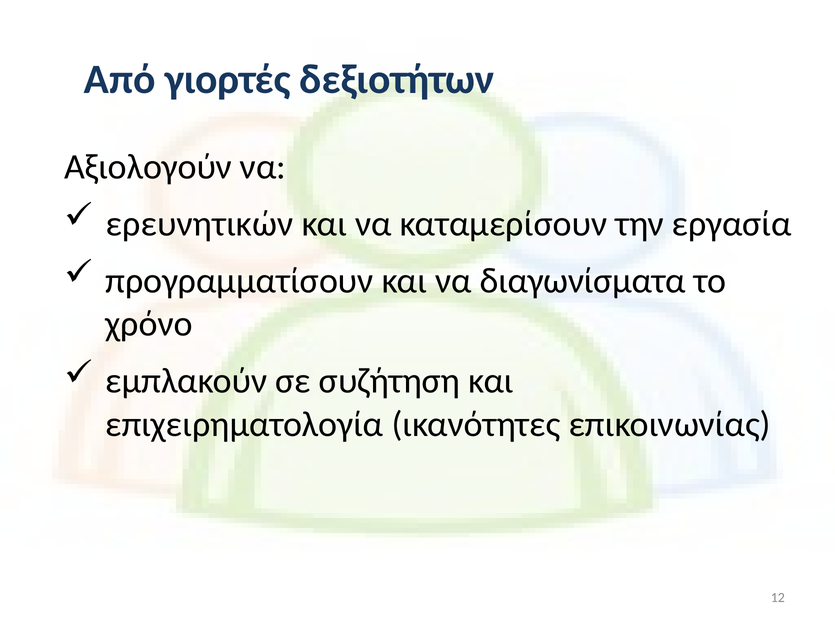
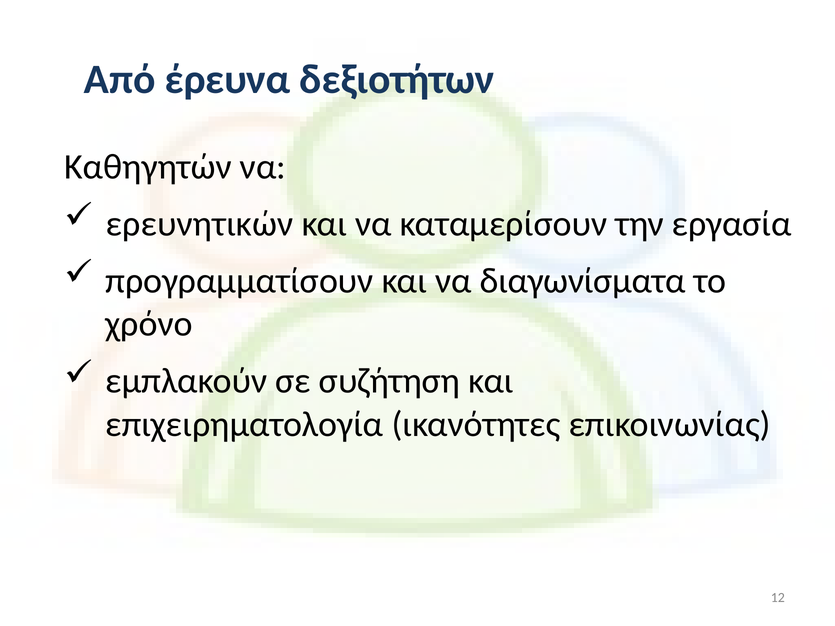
γιορτές: γιορτές -> έρευνα
Αξιολογούν: Αξιολογούν -> Καθηγητών
